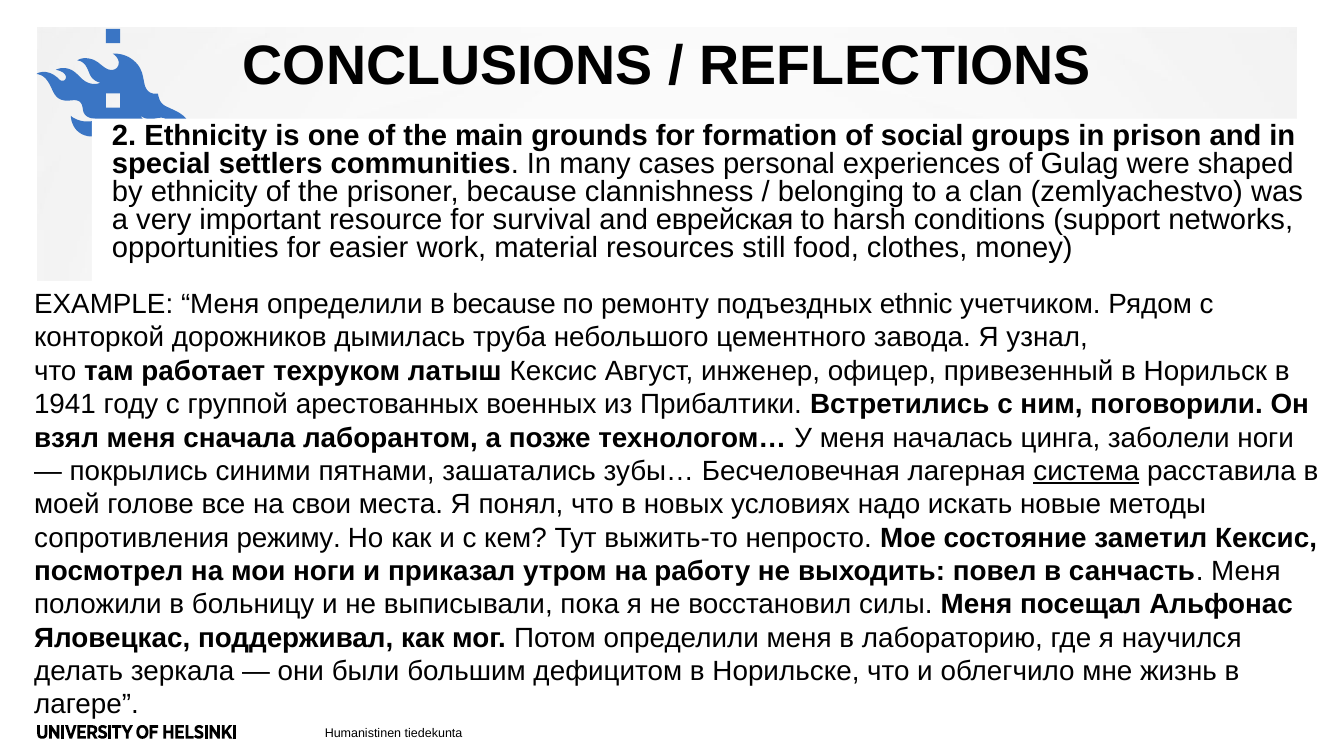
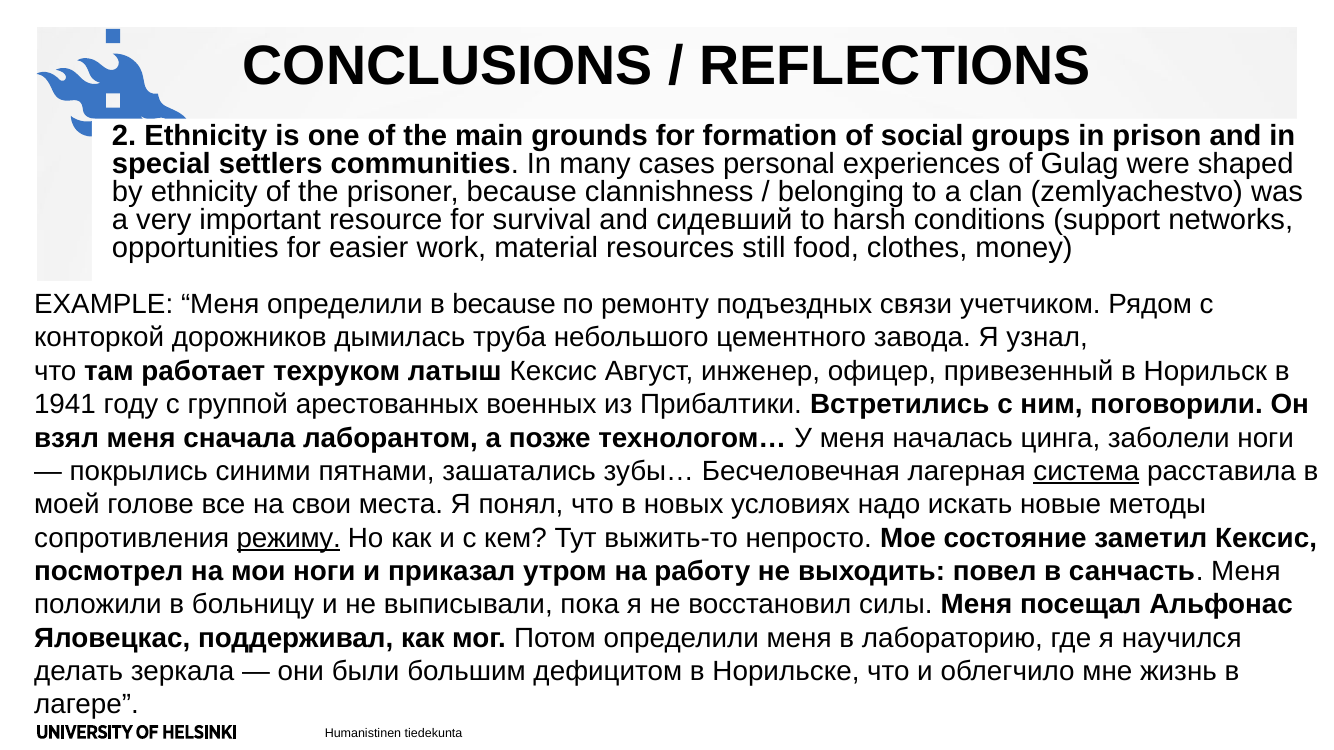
еврейская: еврейская -> сидевший
ethnic: ethnic -> связи
режиму underline: none -> present
